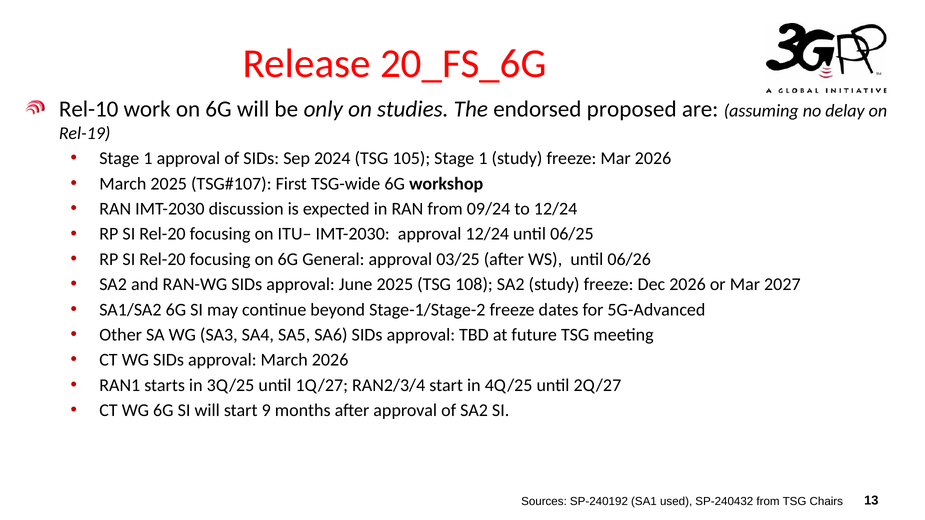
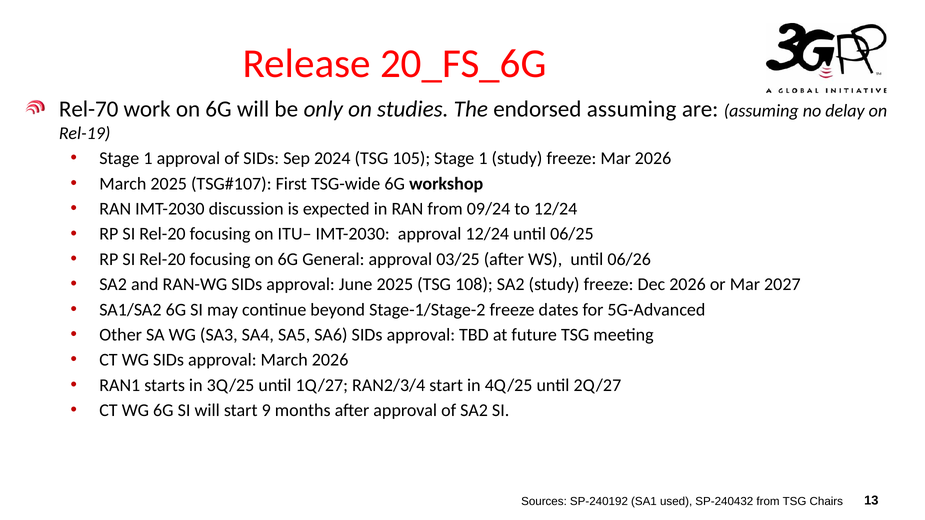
Rel-10: Rel-10 -> Rel-70
endorsed proposed: proposed -> assuming
